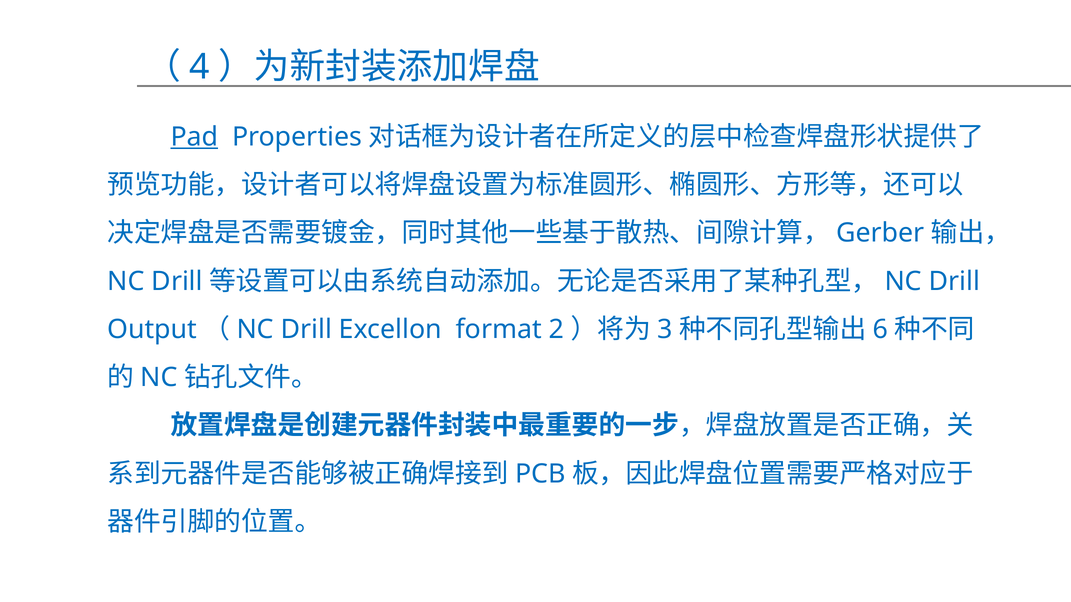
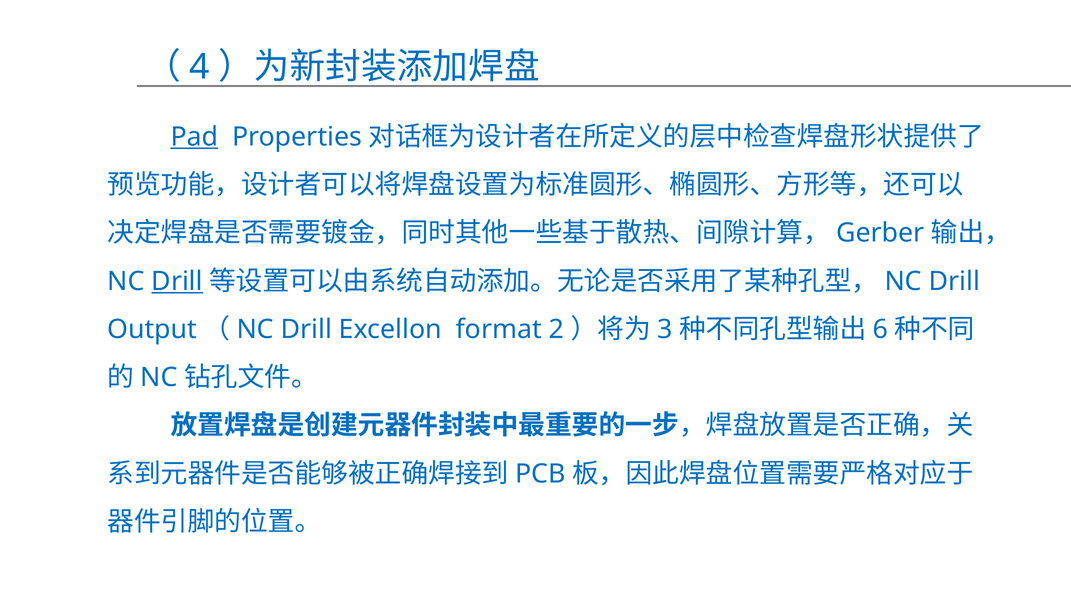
Drill at (177, 281) underline: none -> present
